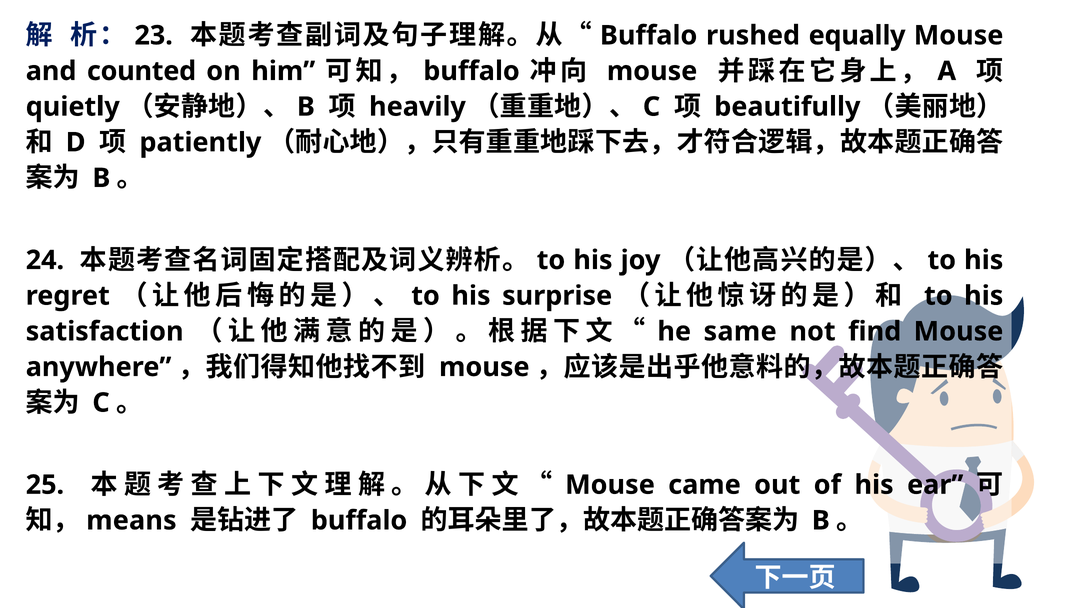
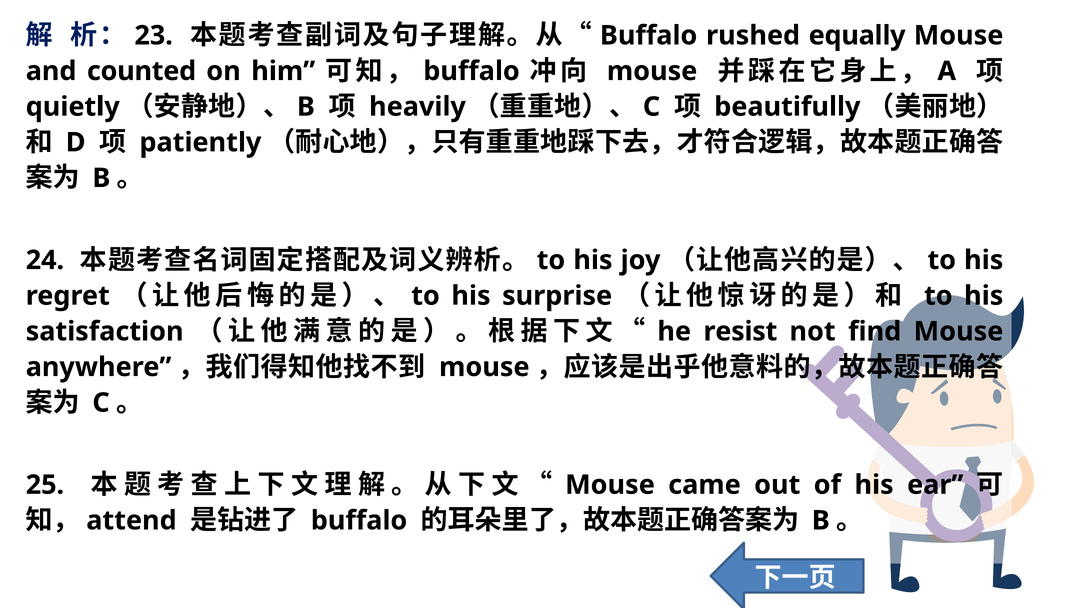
same: same -> resist
means: means -> attend
